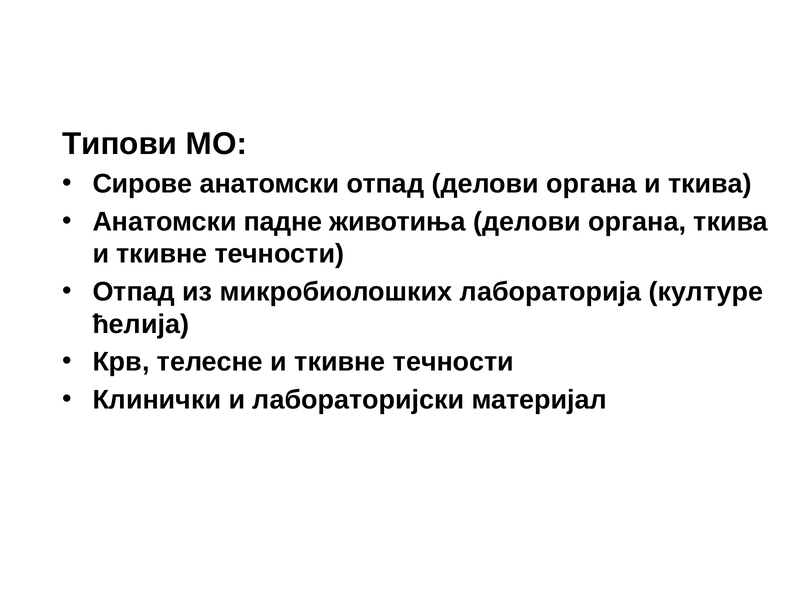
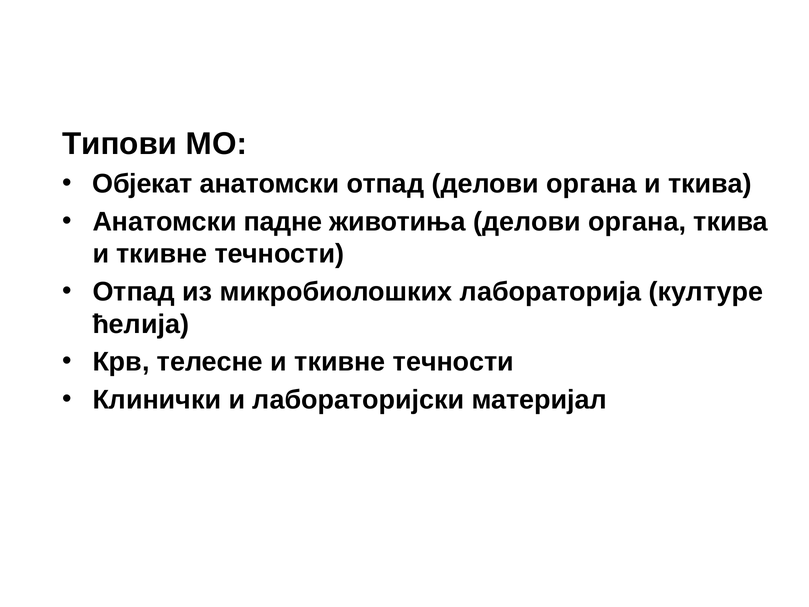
Сирове: Сирове -> Објекат
